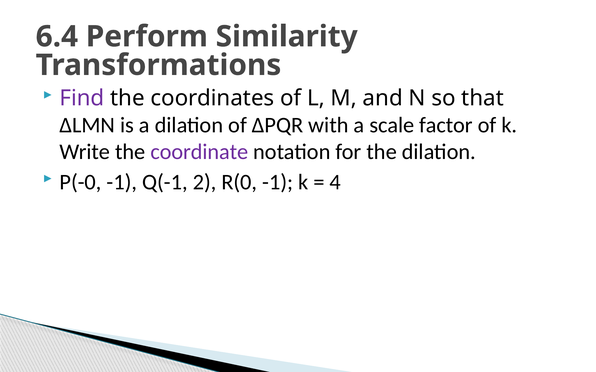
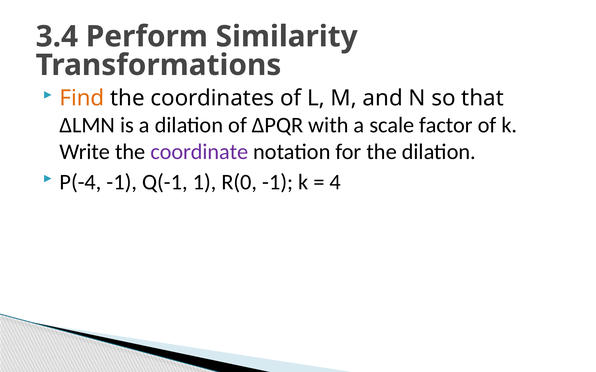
6.4: 6.4 -> 3.4
Find colour: purple -> orange
P(-0: P(-0 -> P(-4
2: 2 -> 1
